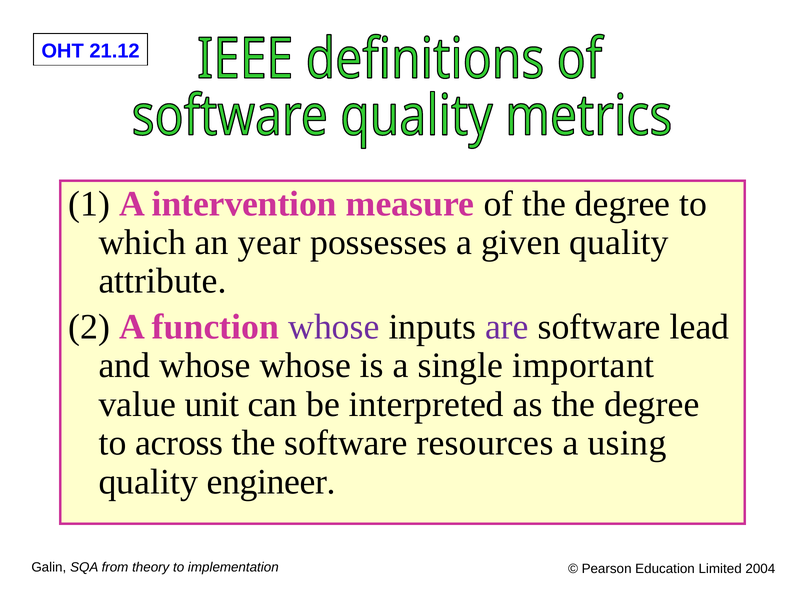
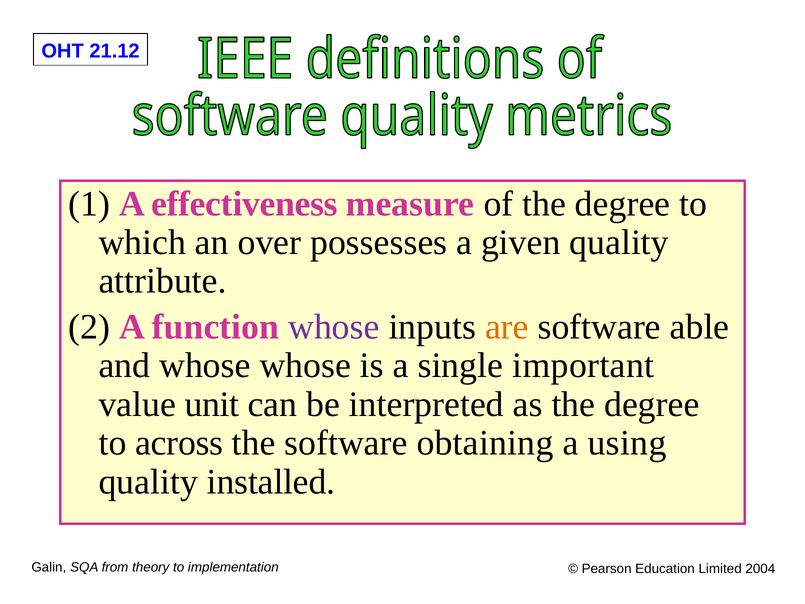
intervention: intervention -> effectiveness
year: year -> over
are colour: purple -> orange
lead: lead -> able
resources: resources -> obtaining
engineer: engineer -> installed
